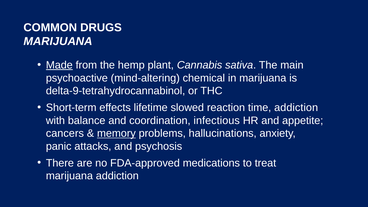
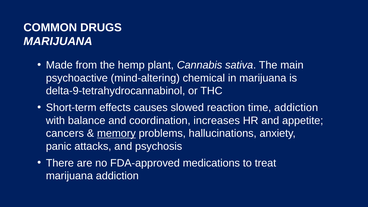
Made underline: present -> none
lifetime: lifetime -> causes
infectious: infectious -> increases
